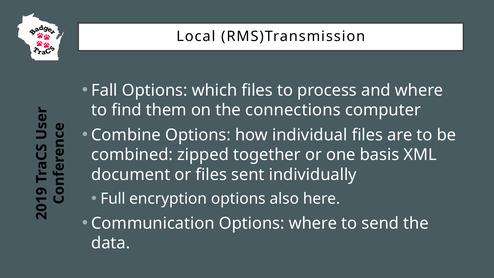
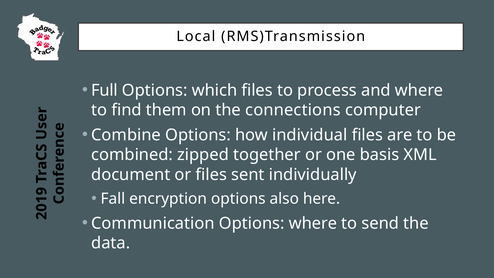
Fall: Fall -> Full
Full: Full -> Fall
